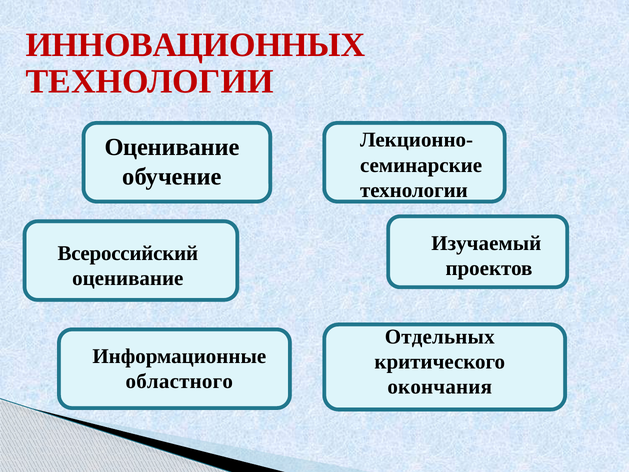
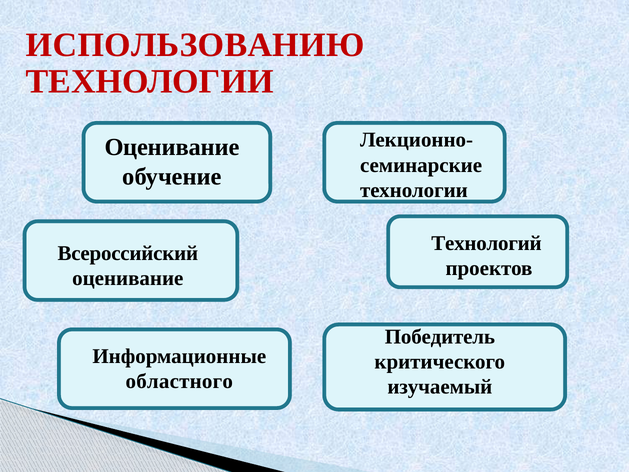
ИННОВАЦИОННЫХ: ИННОВАЦИОННЫХ -> ИСПОЛЬЗОВАНИЮ
Изучаемый: Изучаемый -> Технологий
Отдельных: Отдельных -> Победитель
окончания: окончания -> изучаемый
